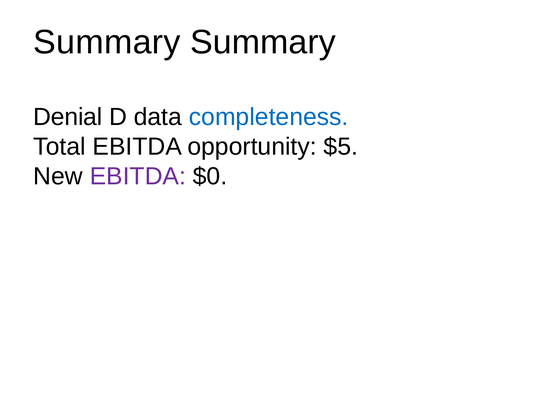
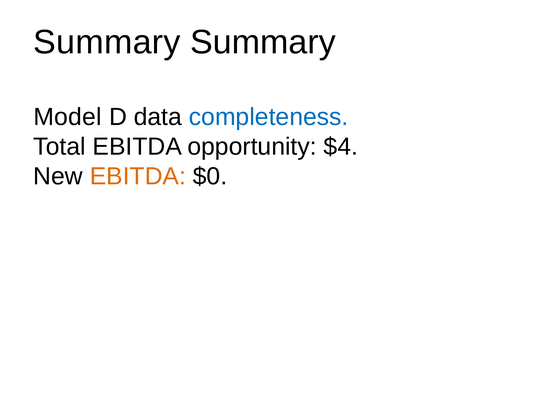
Denial: Denial -> Model
$5: $5 -> $4
EBITDA at (138, 176) colour: purple -> orange
